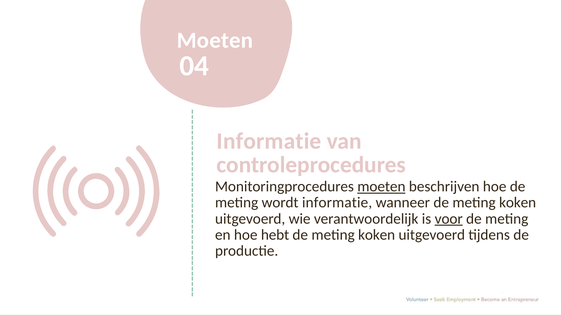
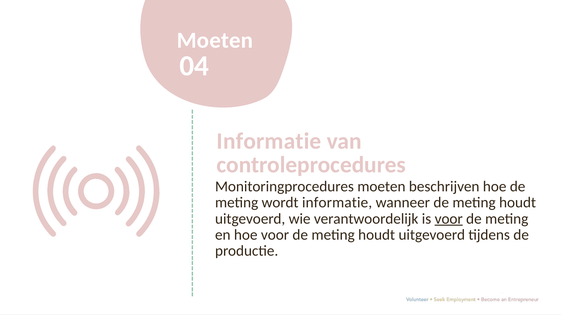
moeten at (381, 187) underline: present -> none
wanneer de meting koken: koken -> houdt
hoe hebt: hebt -> voor
koken at (377, 235): koken -> houdt
